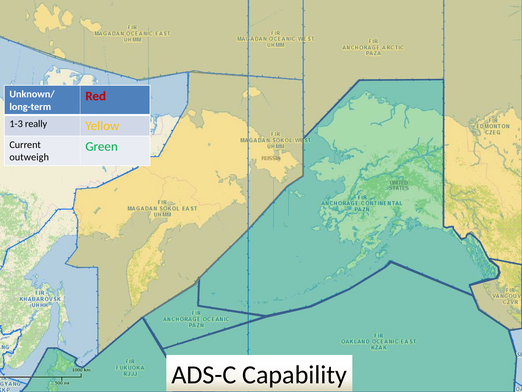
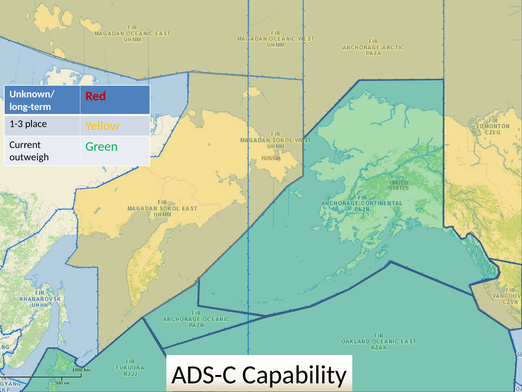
really: really -> place
